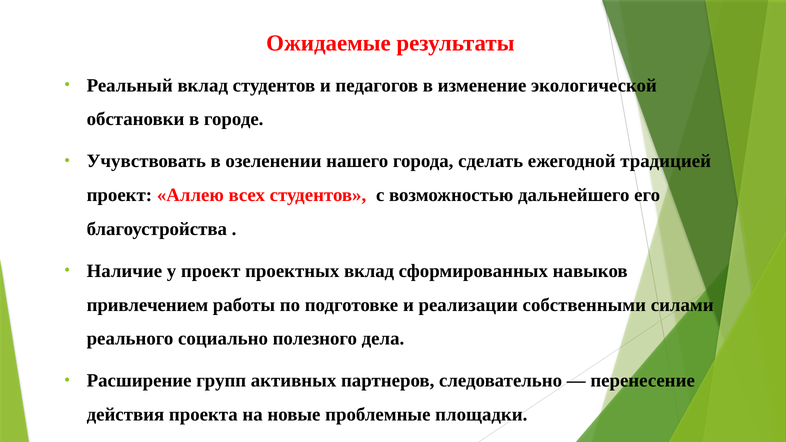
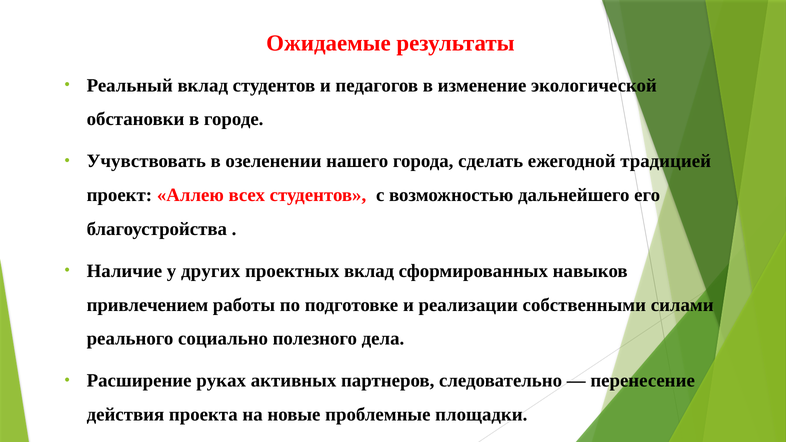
у проект: проект -> других
групп: групп -> руках
